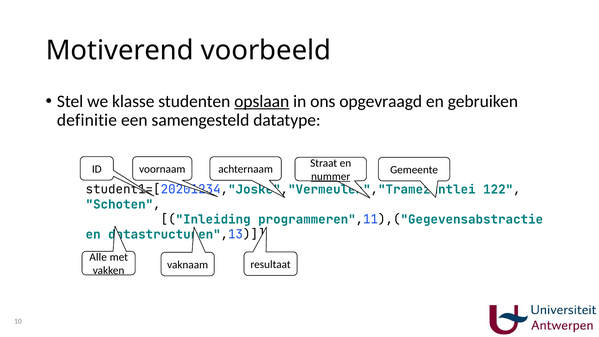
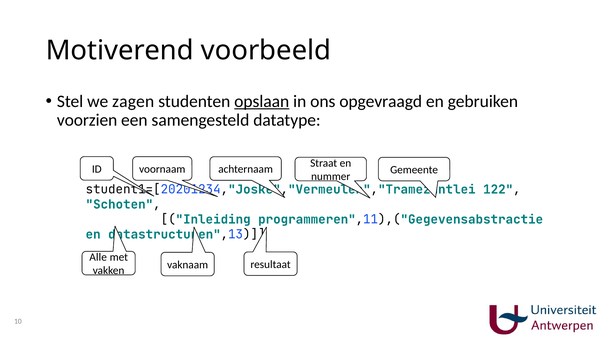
klasse: klasse -> zagen
definitie: definitie -> voorzien
nummer underline: present -> none
